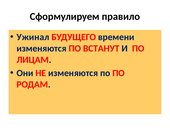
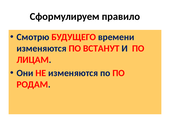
Ужинал: Ужинал -> Смотрю
